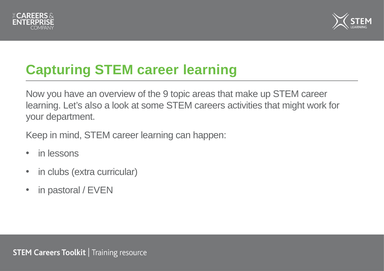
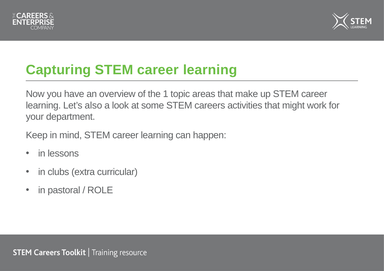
9: 9 -> 1
EVEN: EVEN -> ROLE
